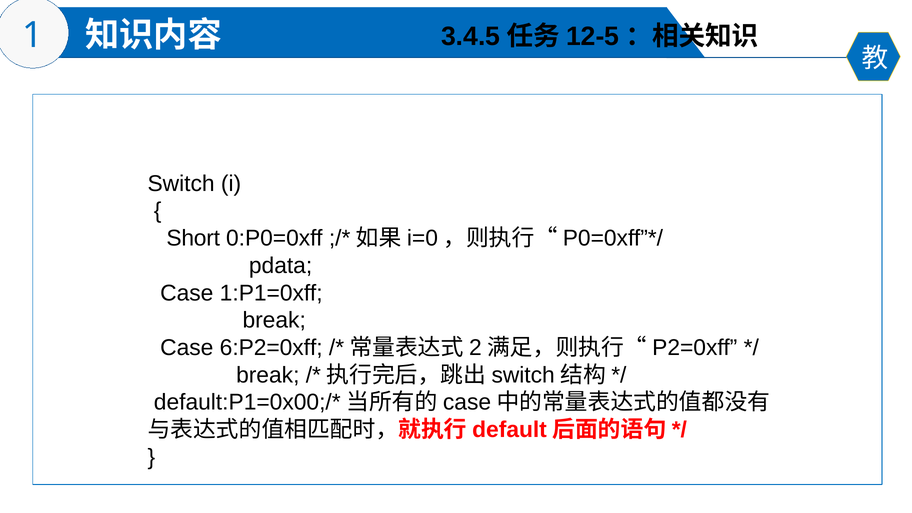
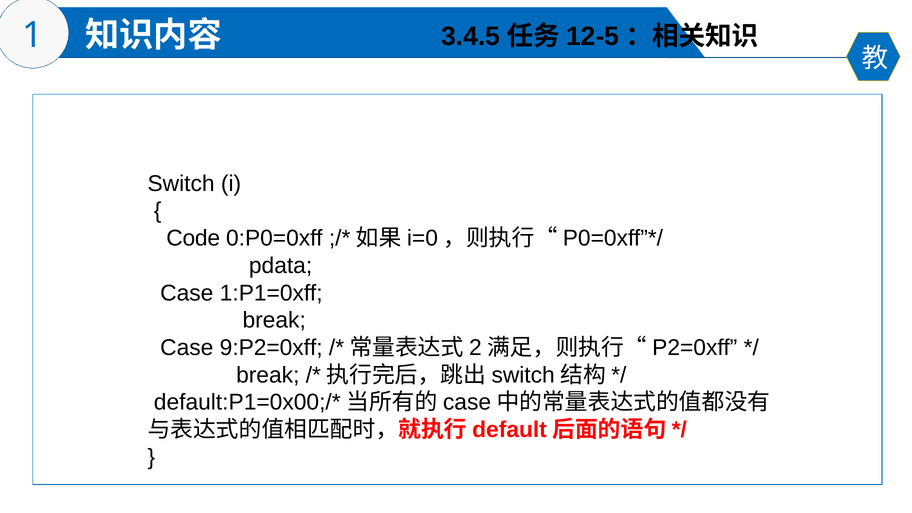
Short: Short -> Code
6:P2=0xff: 6:P2=0xff -> 9:P2=0xff
